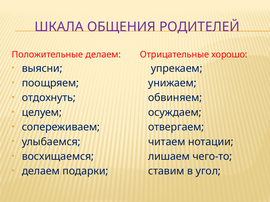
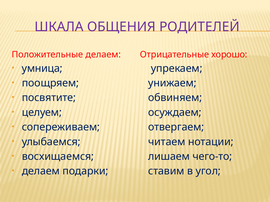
выясни: выясни -> умница
отдохнуть: отдохнуть -> посвятите
